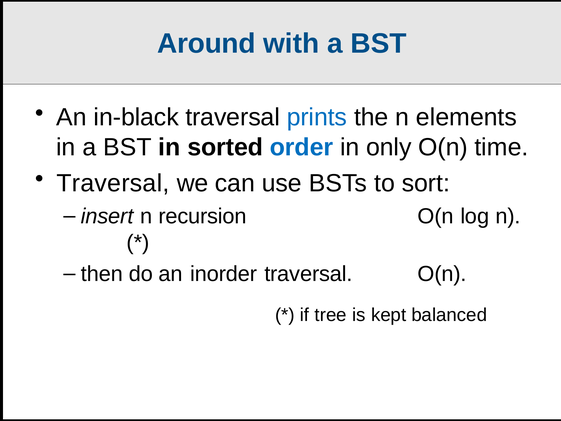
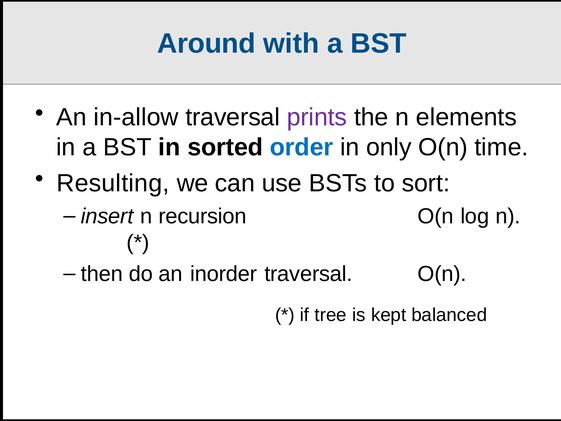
in-black: in-black -> in-allow
prints colour: blue -> purple
Traversal at (113, 183): Traversal -> Resulting
